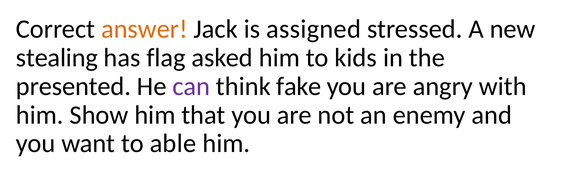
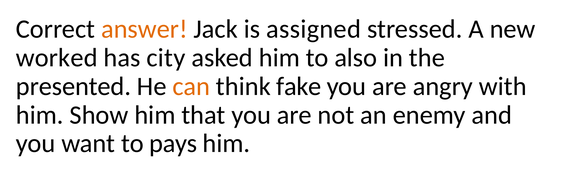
stealing: stealing -> worked
flag: flag -> city
kids: kids -> also
can colour: purple -> orange
able: able -> pays
